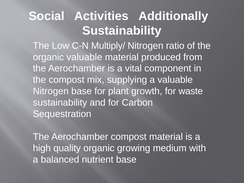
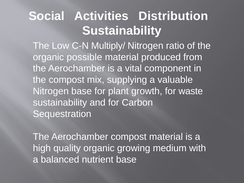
Additionally: Additionally -> Distribution
organic valuable: valuable -> possible
